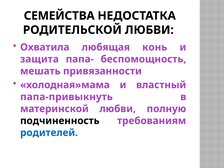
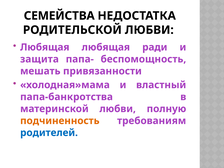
Охватила at (45, 47): Охватила -> Любящая
конь: конь -> ради
папа-привыкнуть: папа-привыкнуть -> папа-банкротства
подчиненность colour: black -> orange
